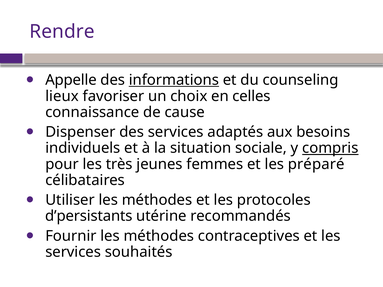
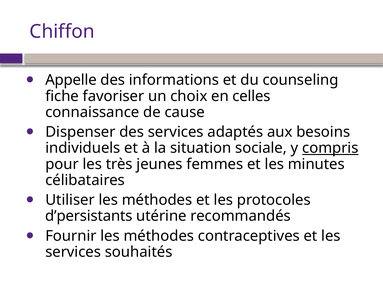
Rendre: Rendre -> Chiffon
informations underline: present -> none
lieux: lieux -> fiche
préparé: préparé -> minutes
